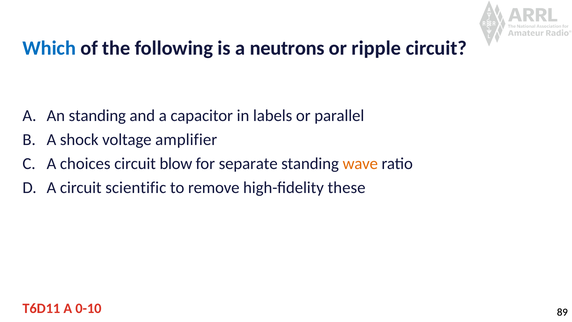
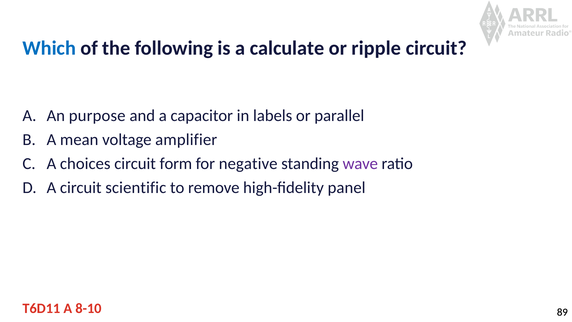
neutrons: neutrons -> calculate
An standing: standing -> purpose
shock: shock -> mean
blow: blow -> form
separate: separate -> negative
wave colour: orange -> purple
these: these -> panel
0-10: 0-10 -> 8-10
